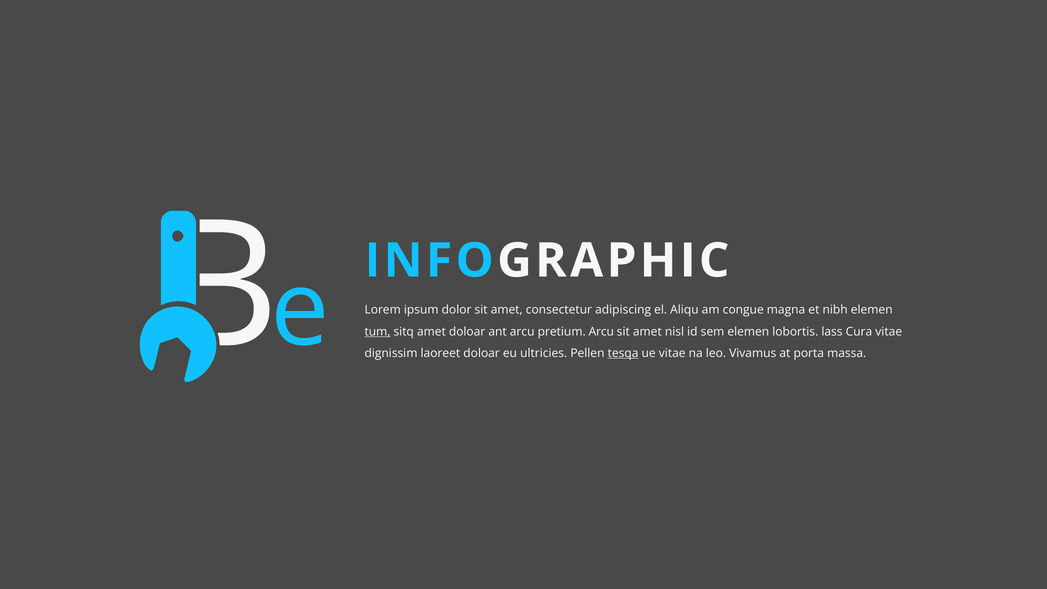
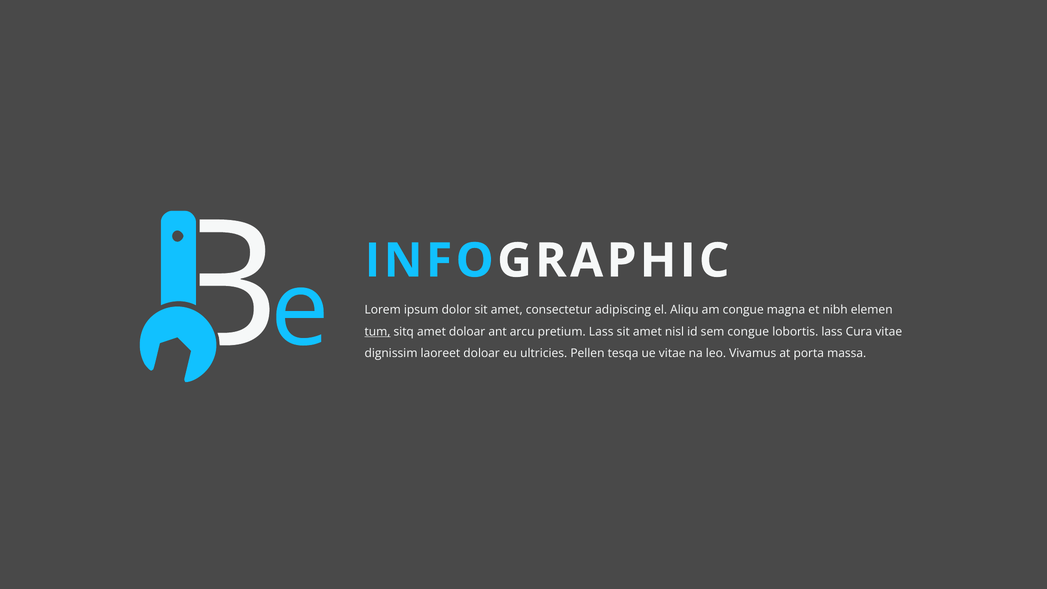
pretium Arcu: Arcu -> Lass
sem elemen: elemen -> congue
tesqa underline: present -> none
